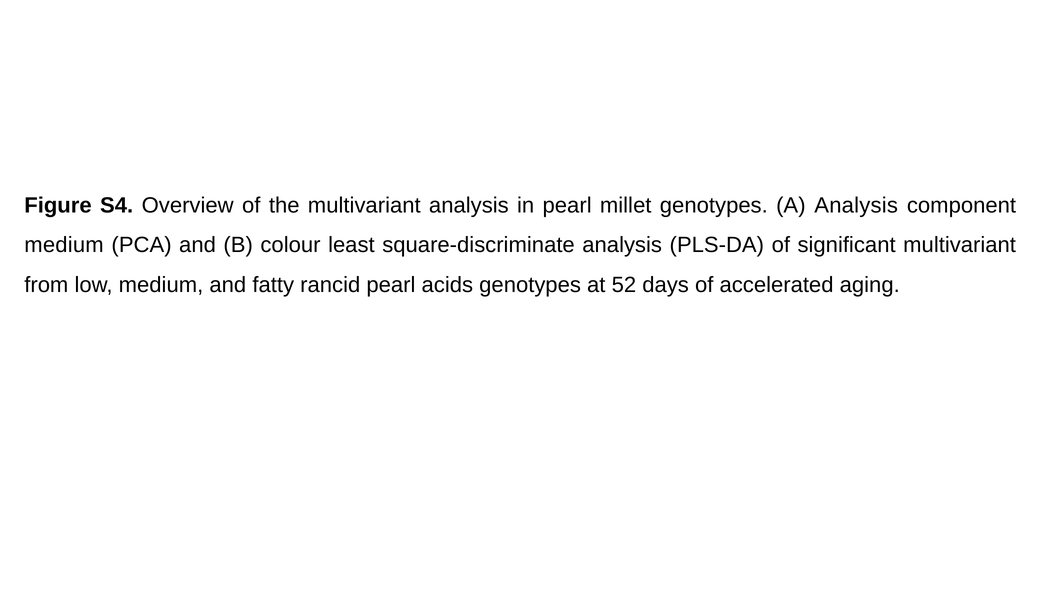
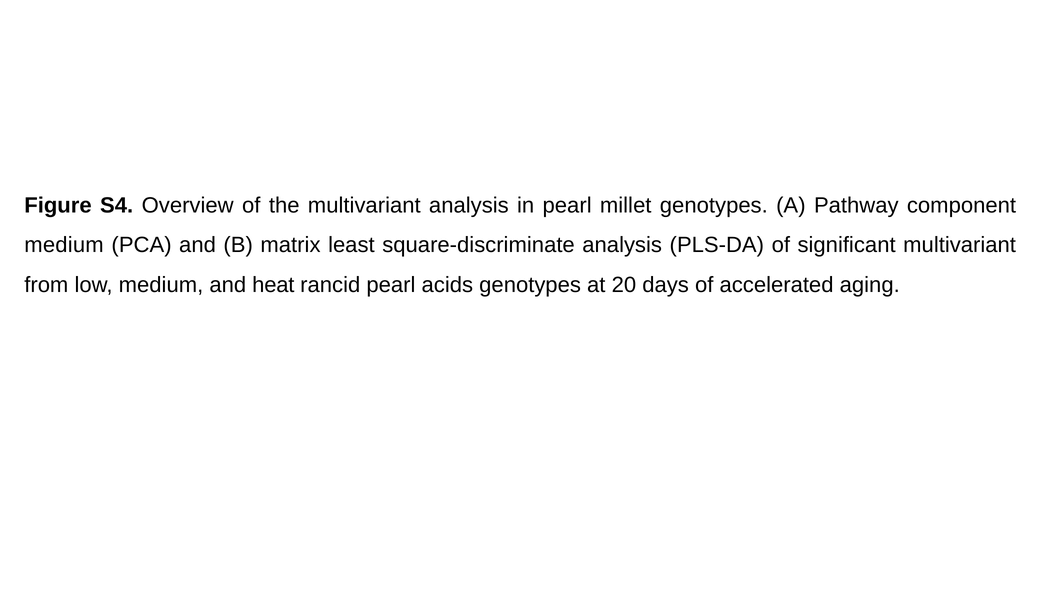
A Analysis: Analysis -> Pathway
colour: colour -> matrix
fatty: fatty -> heat
52: 52 -> 20
